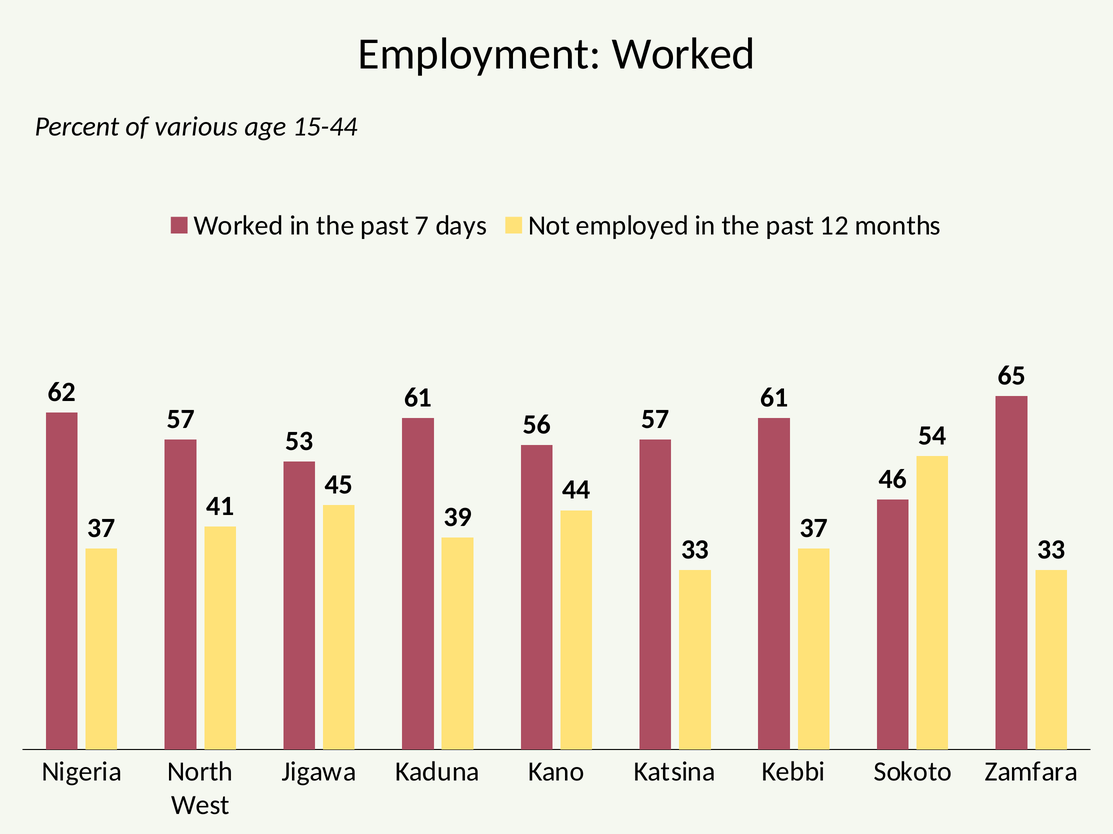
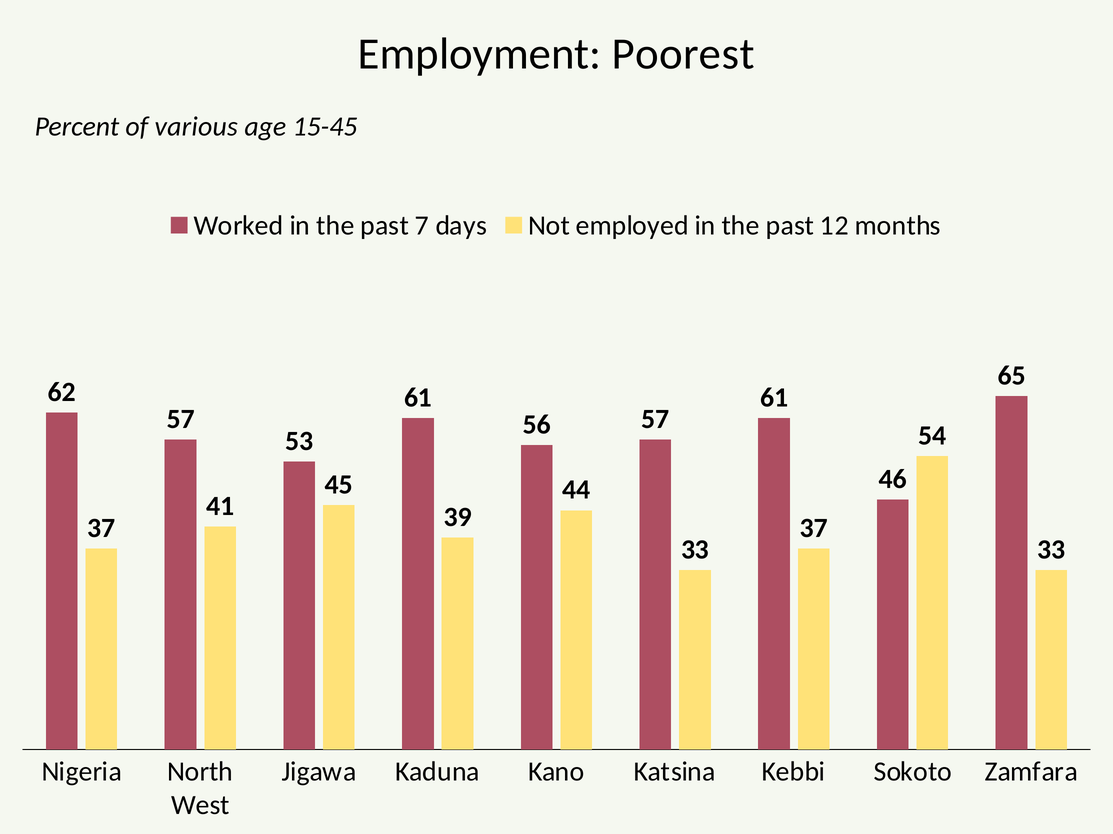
Employment Worked: Worked -> Poorest
15-44: 15-44 -> 15-45
